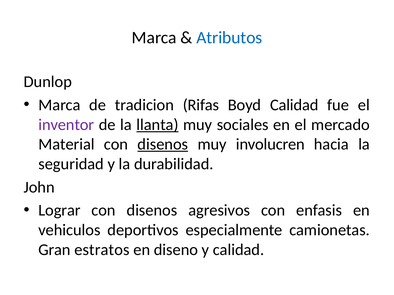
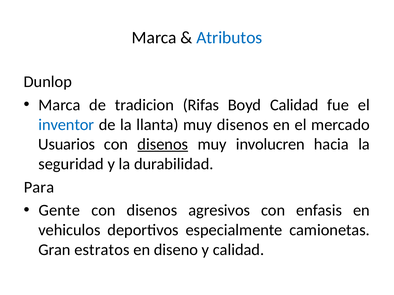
inventor colour: purple -> blue
llanta underline: present -> none
muy sociales: sociales -> disenos
Material: Material -> Usuarios
John: John -> Para
Lograr: Lograr -> Gente
